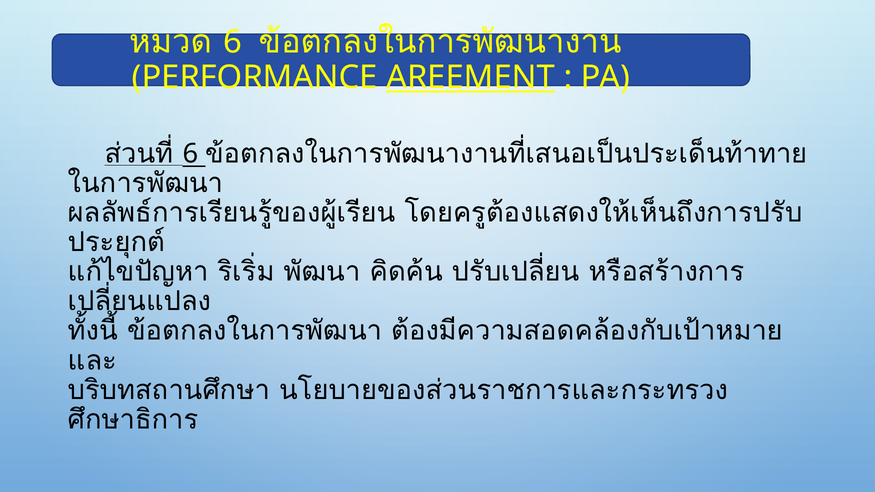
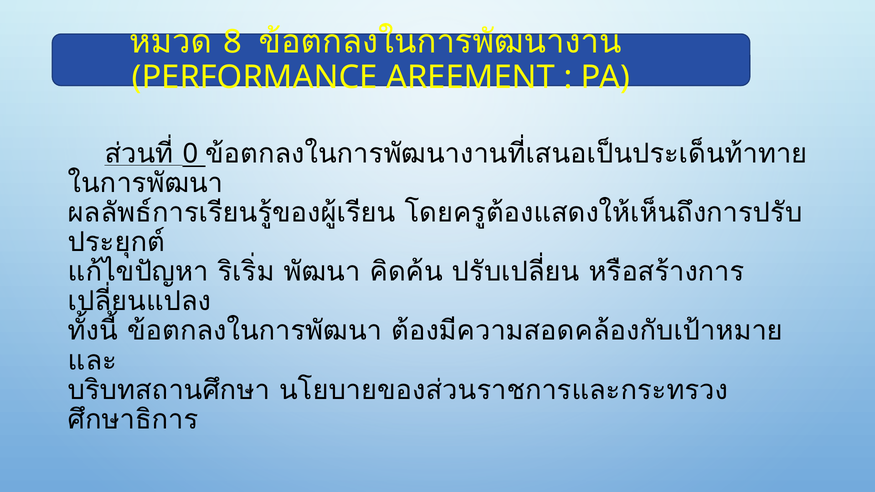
6 at (233, 42): 6 -> 8
AREEMENT underline: present -> none
6 at (190, 154): 6 -> 0
